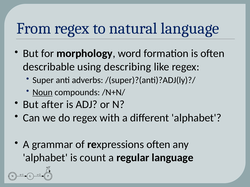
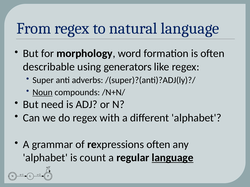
describing: describing -> generators
after: after -> need
language at (173, 158) underline: none -> present
